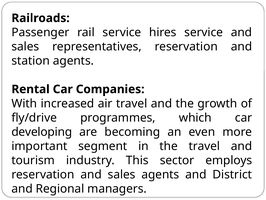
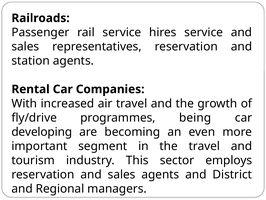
which: which -> being
